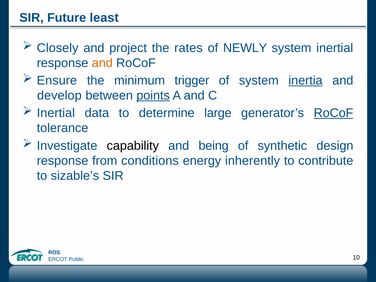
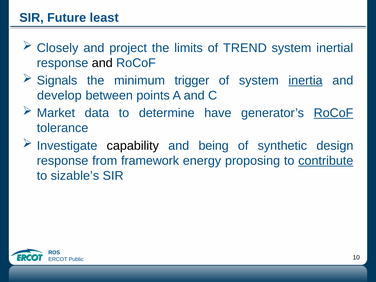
rates: rates -> limits
NEWLY: NEWLY -> TREND
and at (102, 63) colour: orange -> black
Ensure: Ensure -> Signals
points underline: present -> none
Inertial at (56, 113): Inertial -> Market
large: large -> have
conditions: conditions -> framework
inherently: inherently -> proposing
contribute underline: none -> present
